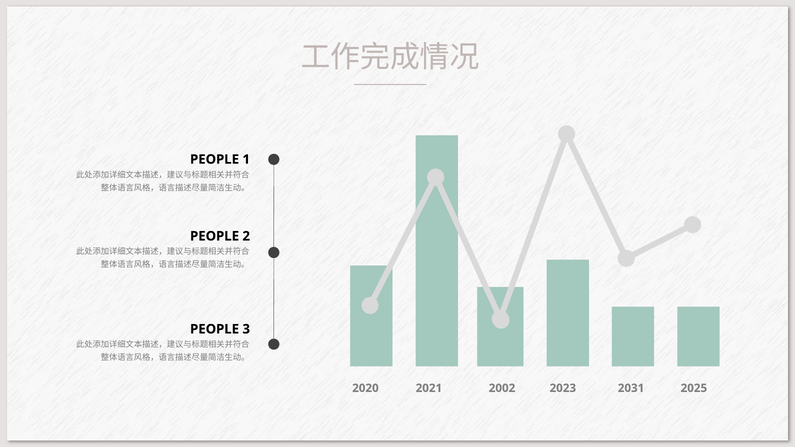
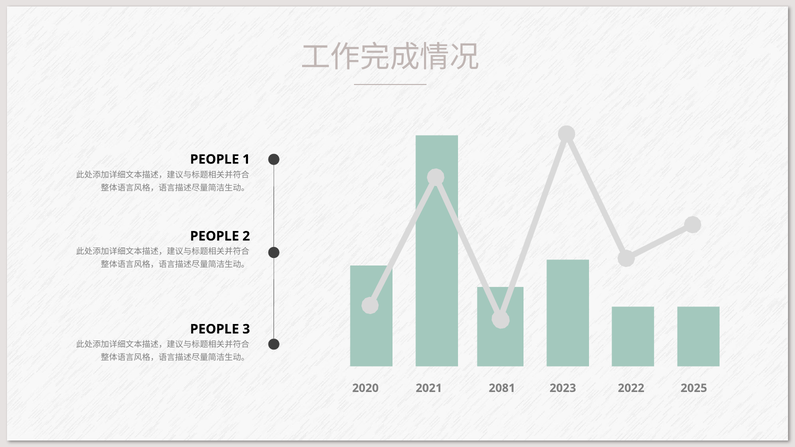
2002: 2002 -> 2081
2031: 2031 -> 2022
